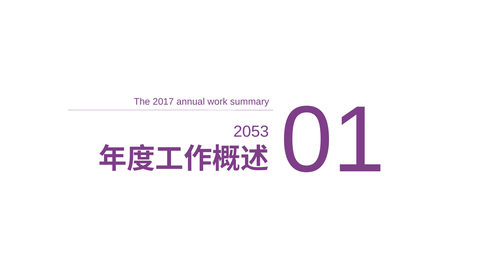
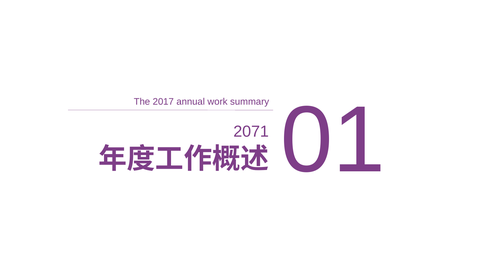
2053: 2053 -> 2071
